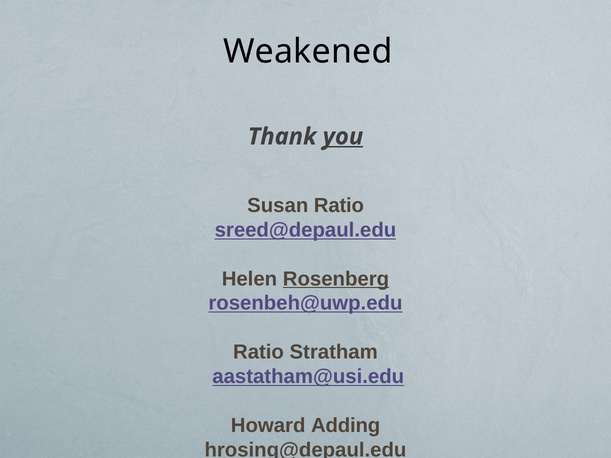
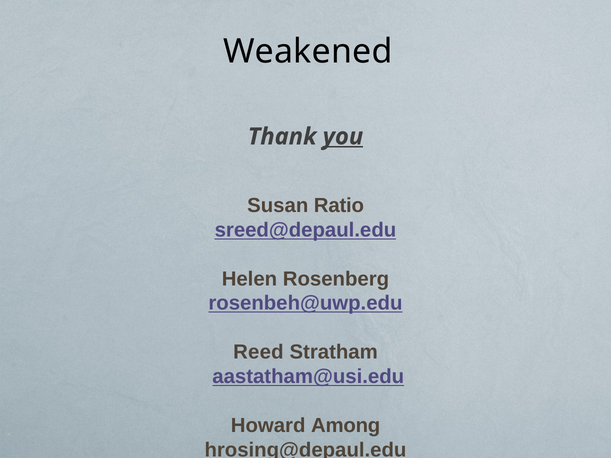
Rosenberg underline: present -> none
Ratio at (258, 352): Ratio -> Reed
Adding: Adding -> Among
